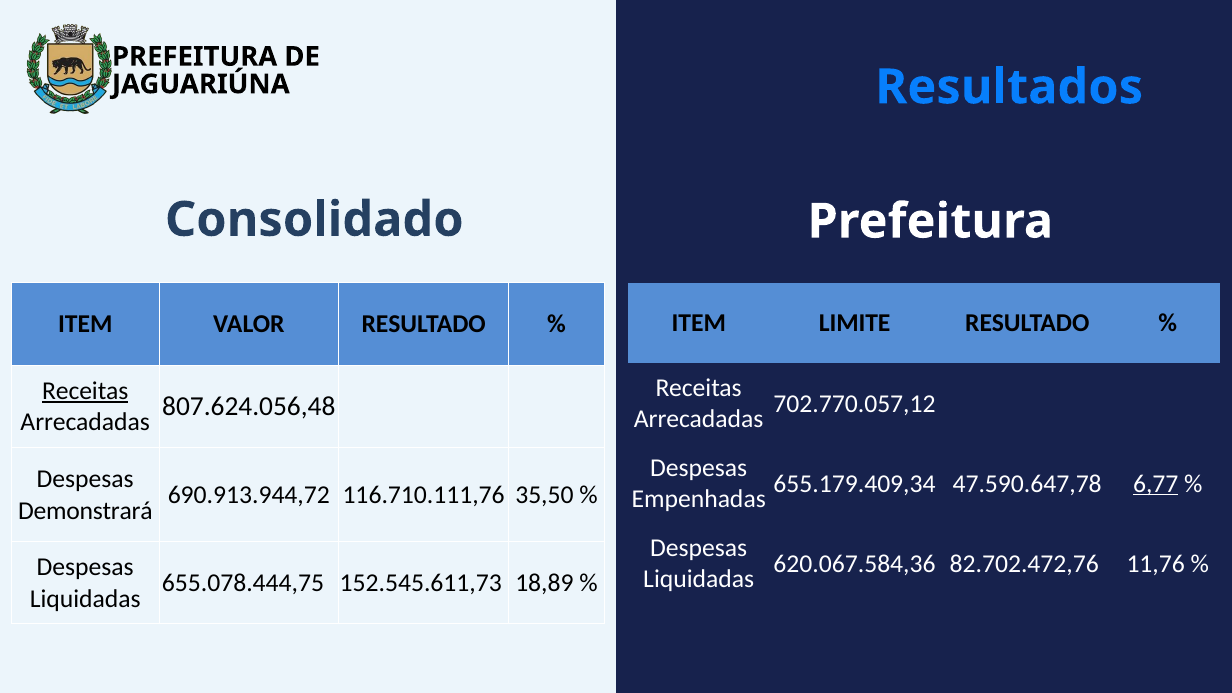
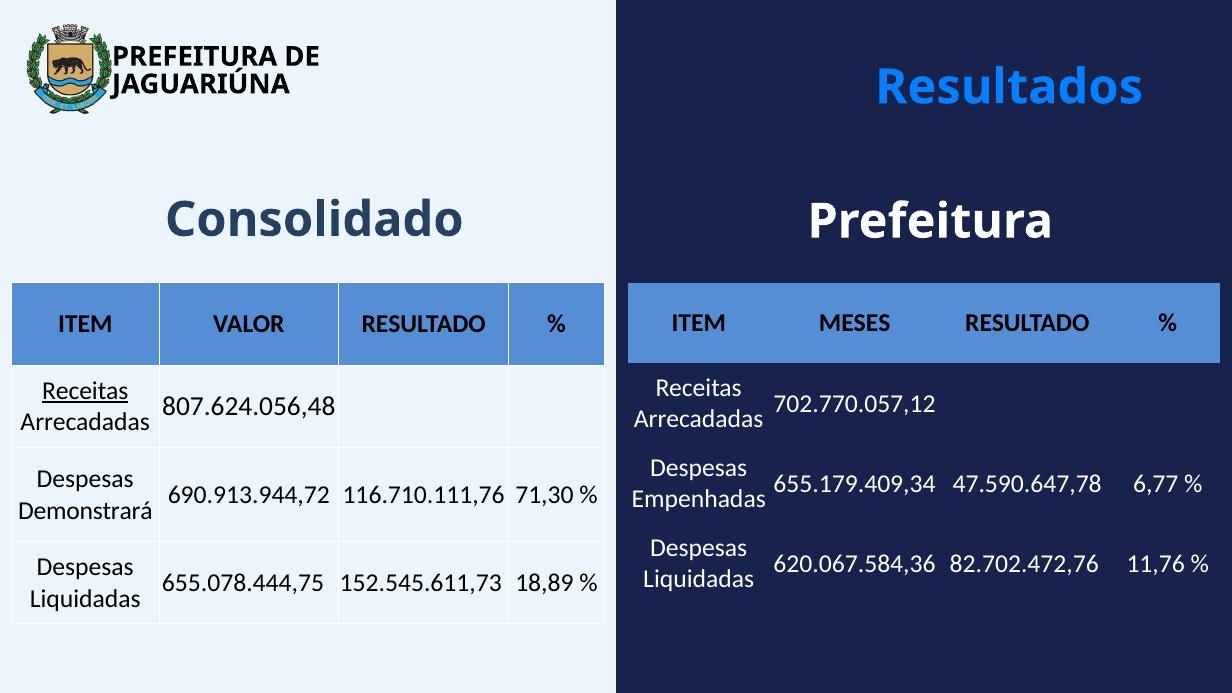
LIMITE: LIMITE -> MESES
6,77 underline: present -> none
35,50: 35,50 -> 71,30
